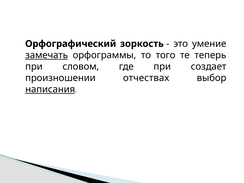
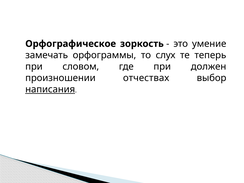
Орфографический: Орфографический -> Орфографическое
замечать underline: present -> none
того: того -> слух
создает: создает -> должен
